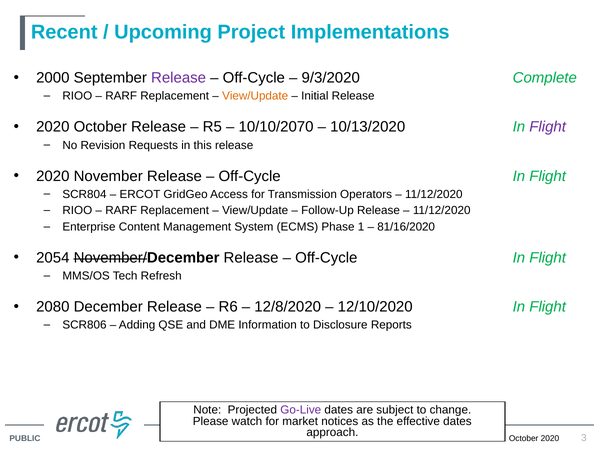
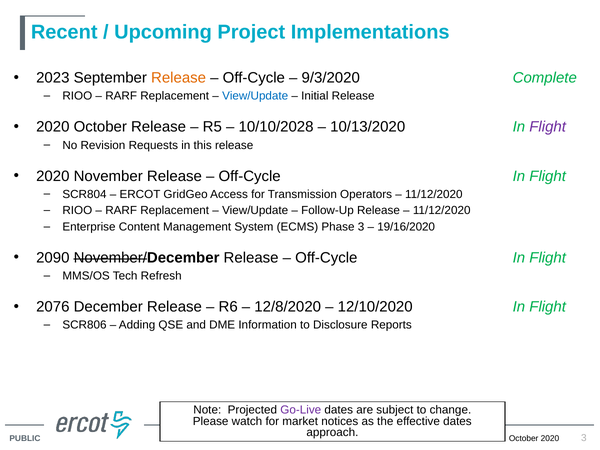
2000: 2000 -> 2023
Release at (179, 78) colour: purple -> orange
View/Update at (255, 96) colour: orange -> blue
10/10/2070: 10/10/2070 -> 10/10/2028
Phase 1: 1 -> 3
81/16/2020: 81/16/2020 -> 19/16/2020
2054: 2054 -> 2090
2080: 2080 -> 2076
